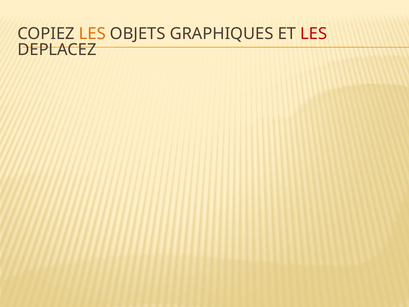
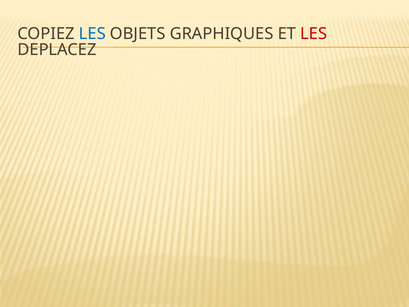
LES at (92, 34) colour: orange -> blue
